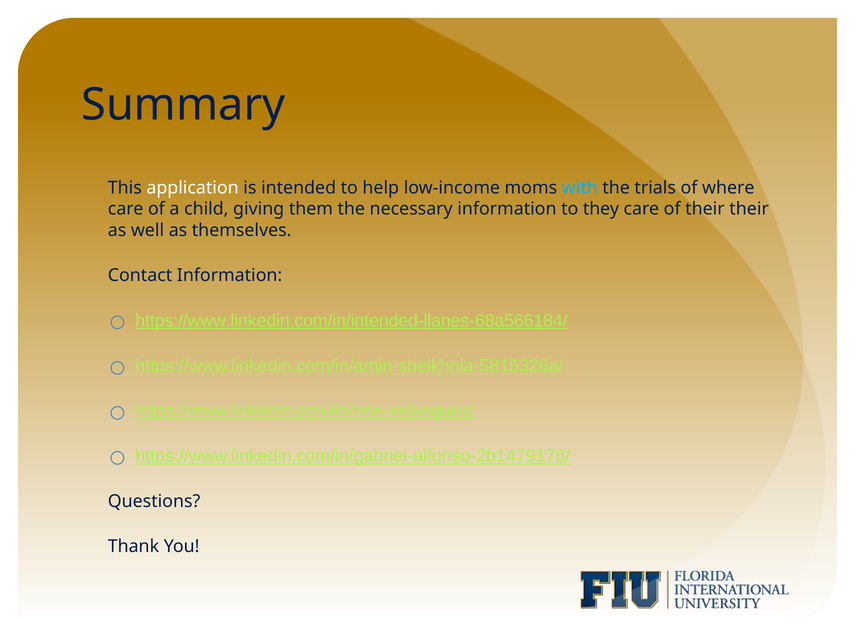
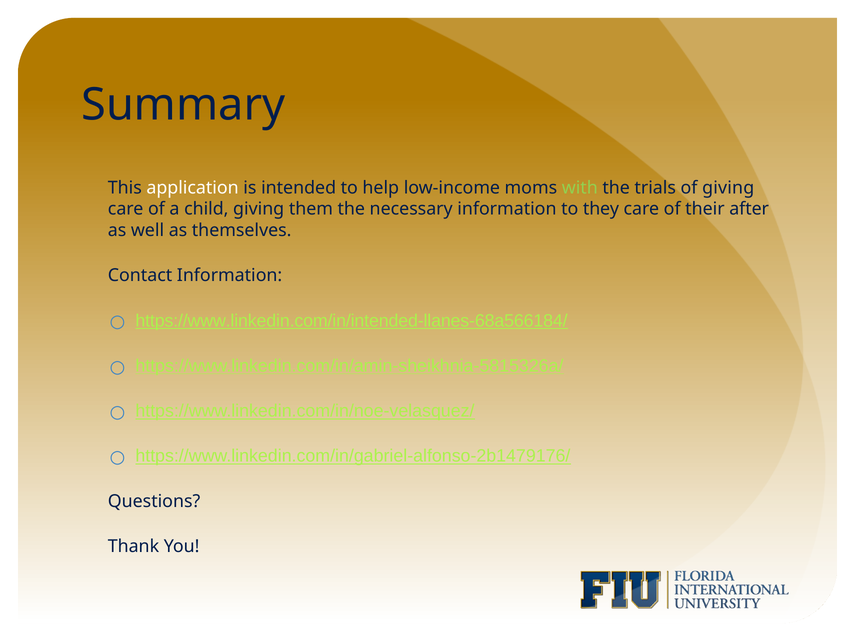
with colour: light blue -> light green
of where: where -> giving
their their: their -> after
